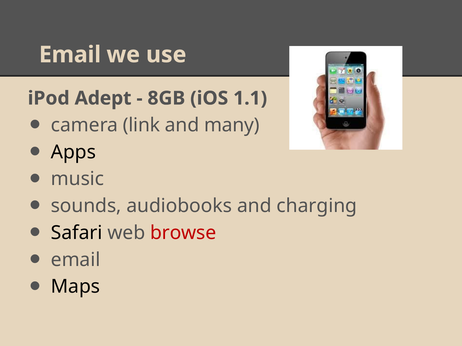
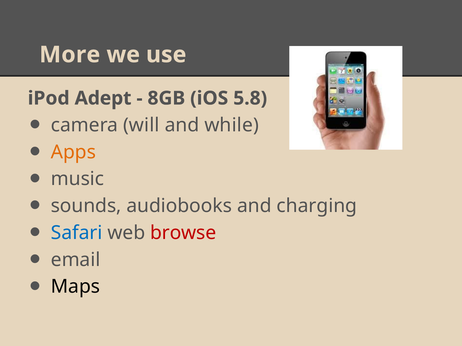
Email at (70, 55): Email -> More
1.1: 1.1 -> 5.8
link: link -> will
many: many -> while
Apps colour: black -> orange
Safari colour: black -> blue
